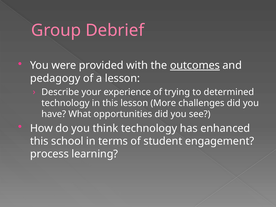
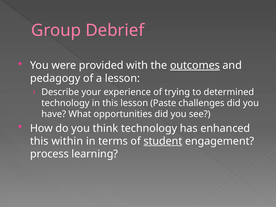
More: More -> Paste
school: school -> within
student underline: none -> present
